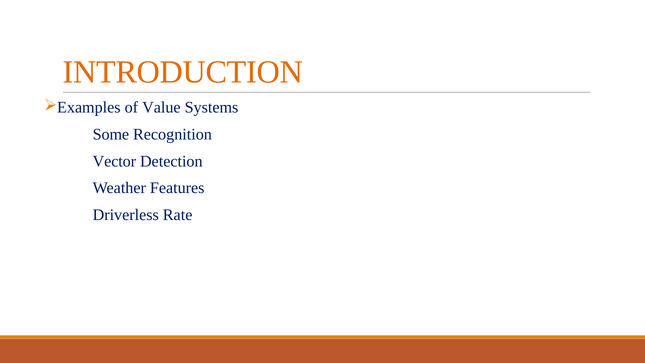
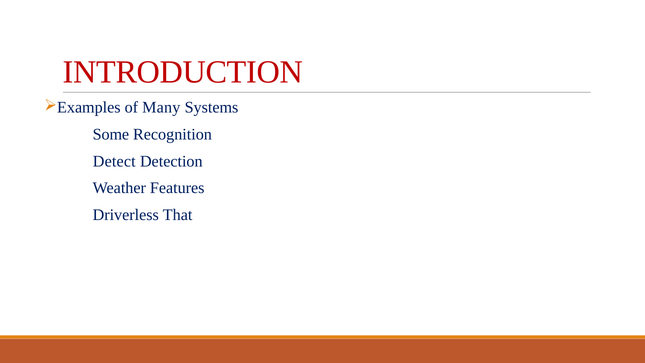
INTRODUCTION colour: orange -> red
Value: Value -> Many
Vector: Vector -> Detect
Rate: Rate -> That
